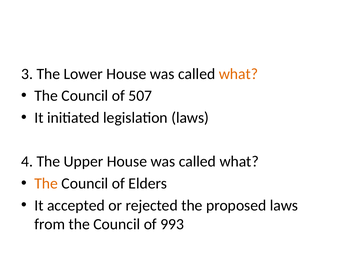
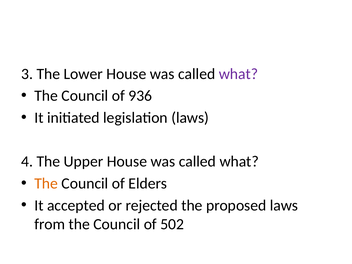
what at (238, 74) colour: orange -> purple
507: 507 -> 936
993: 993 -> 502
